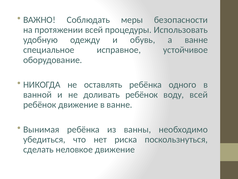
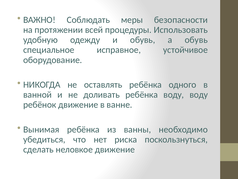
а ванне: ванне -> обувь
доливать ребёнок: ребёнок -> ребёнка
воду всей: всей -> воду
